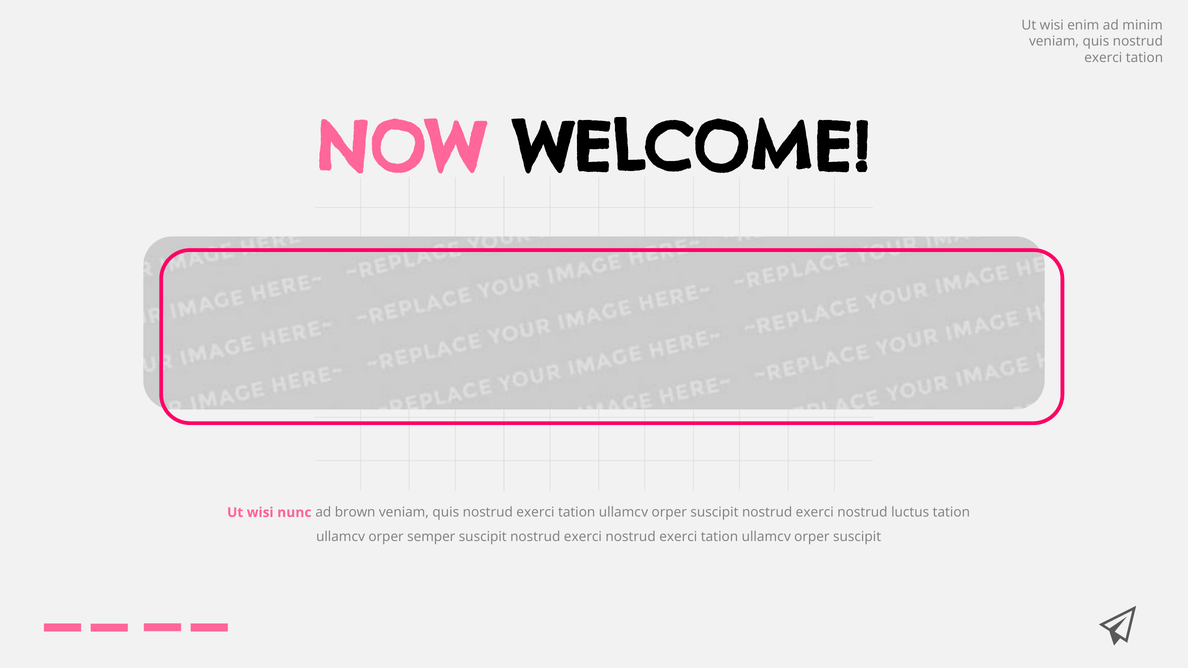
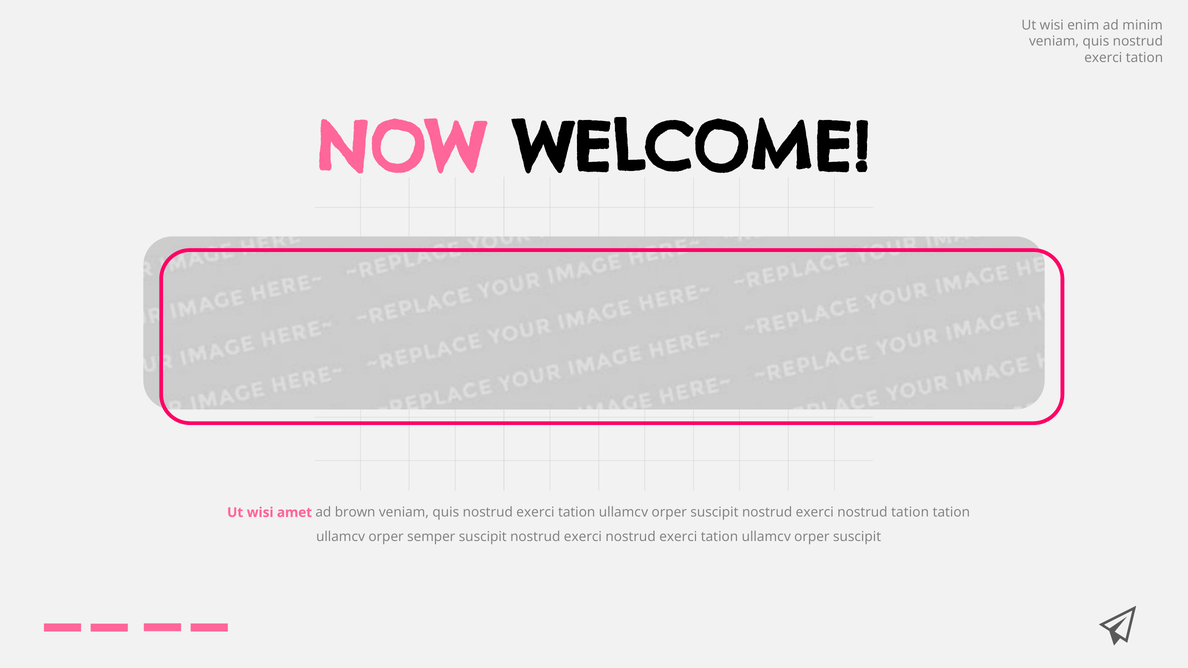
nunc: nunc -> amet
nostrud luctus: luctus -> tation
